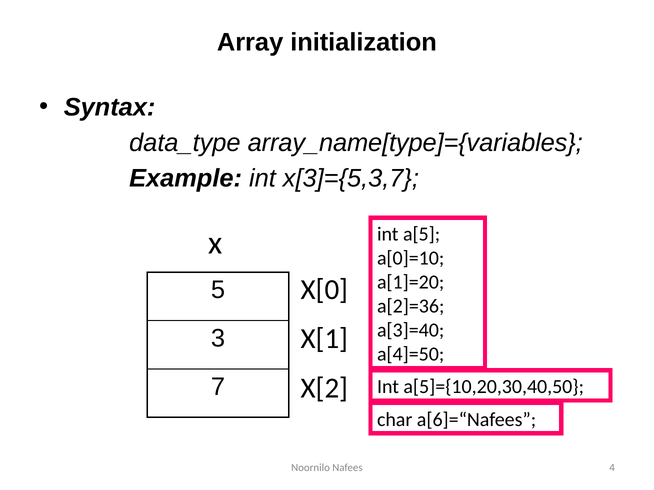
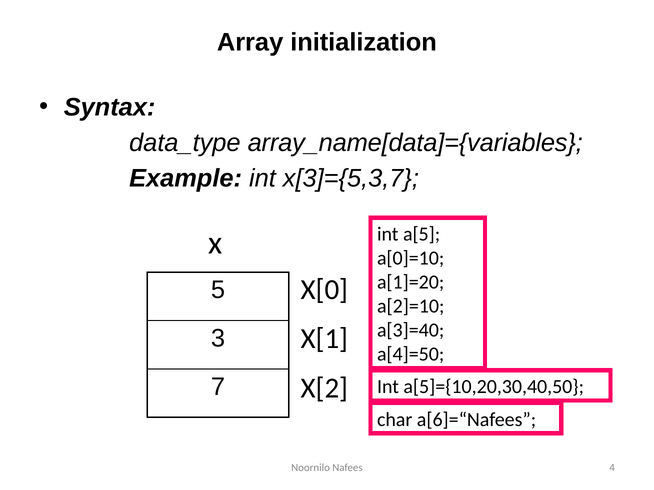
array_name[type]={variables: array_name[type]={variables -> array_name[data]={variables
a[2]=36: a[2]=36 -> a[2]=10
